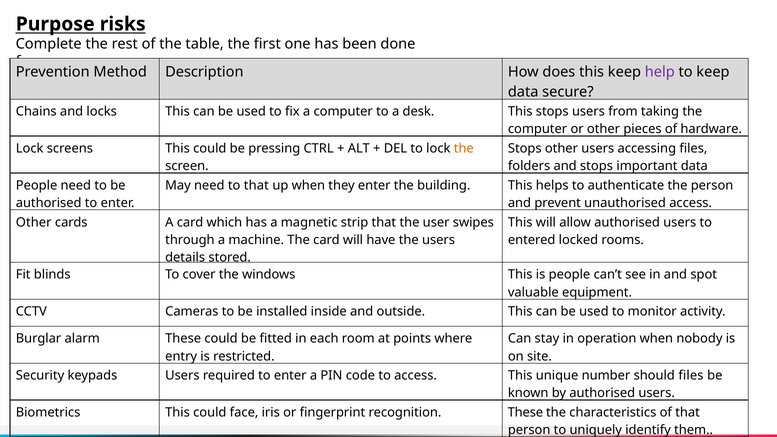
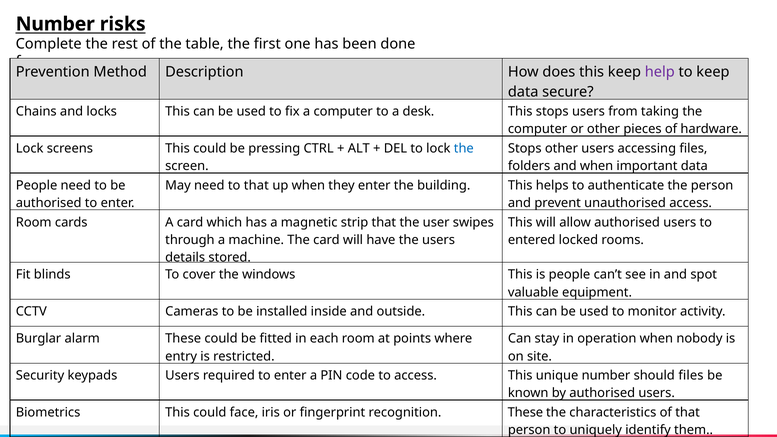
Purpose at (55, 24): Purpose -> Number
the at (464, 148) colour: orange -> blue
and stops: stops -> when
Other at (34, 222): Other -> Room
